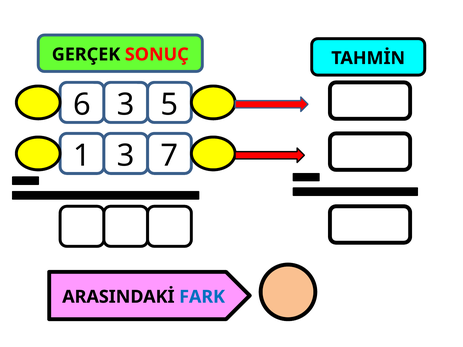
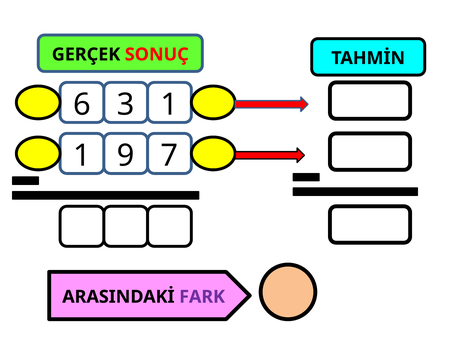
3 5: 5 -> 1
1 3: 3 -> 9
FARK colour: blue -> purple
